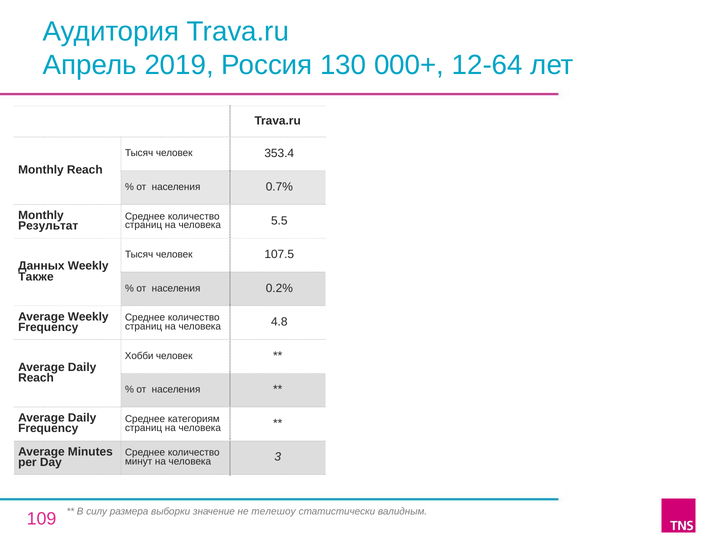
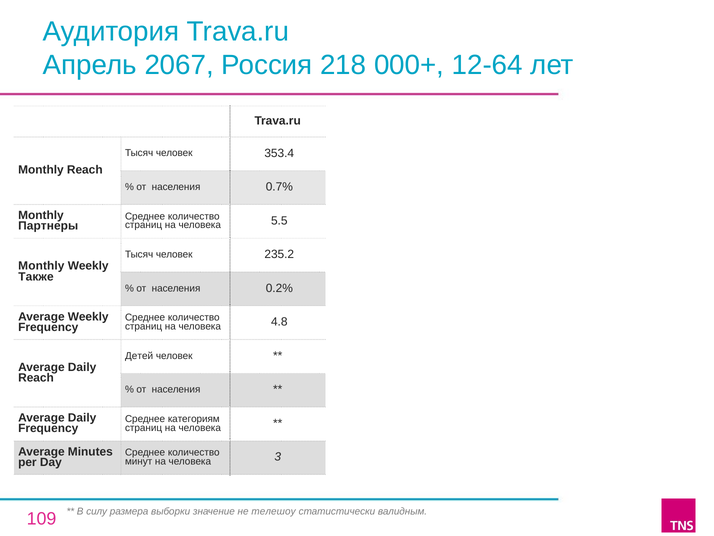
2019: 2019 -> 2067
130: 130 -> 218
Результат: Результат -> Партнеры
107.5: 107.5 -> 235.2
Данных at (41, 266): Данных -> Monthly
Хобби: Хобби -> Детей
